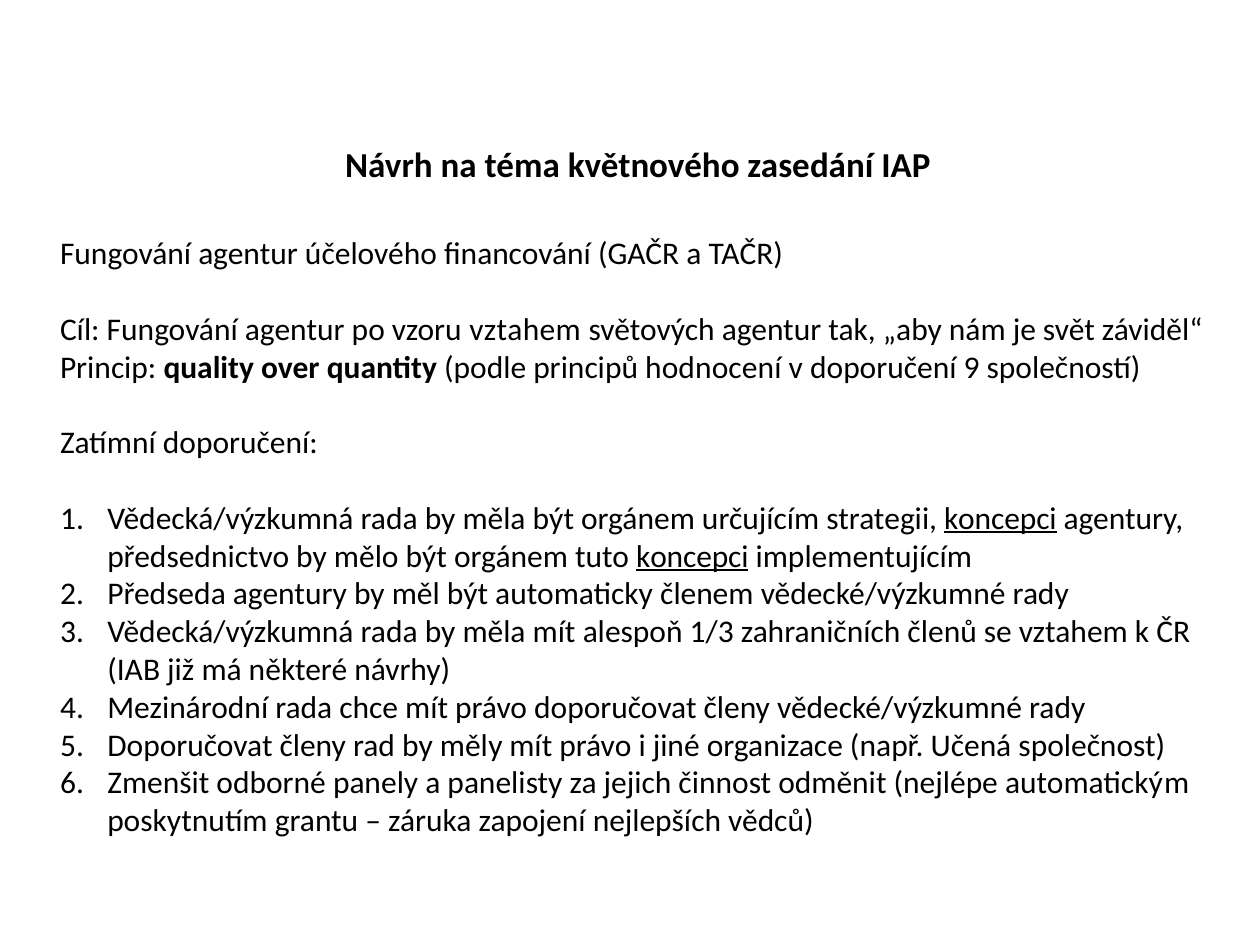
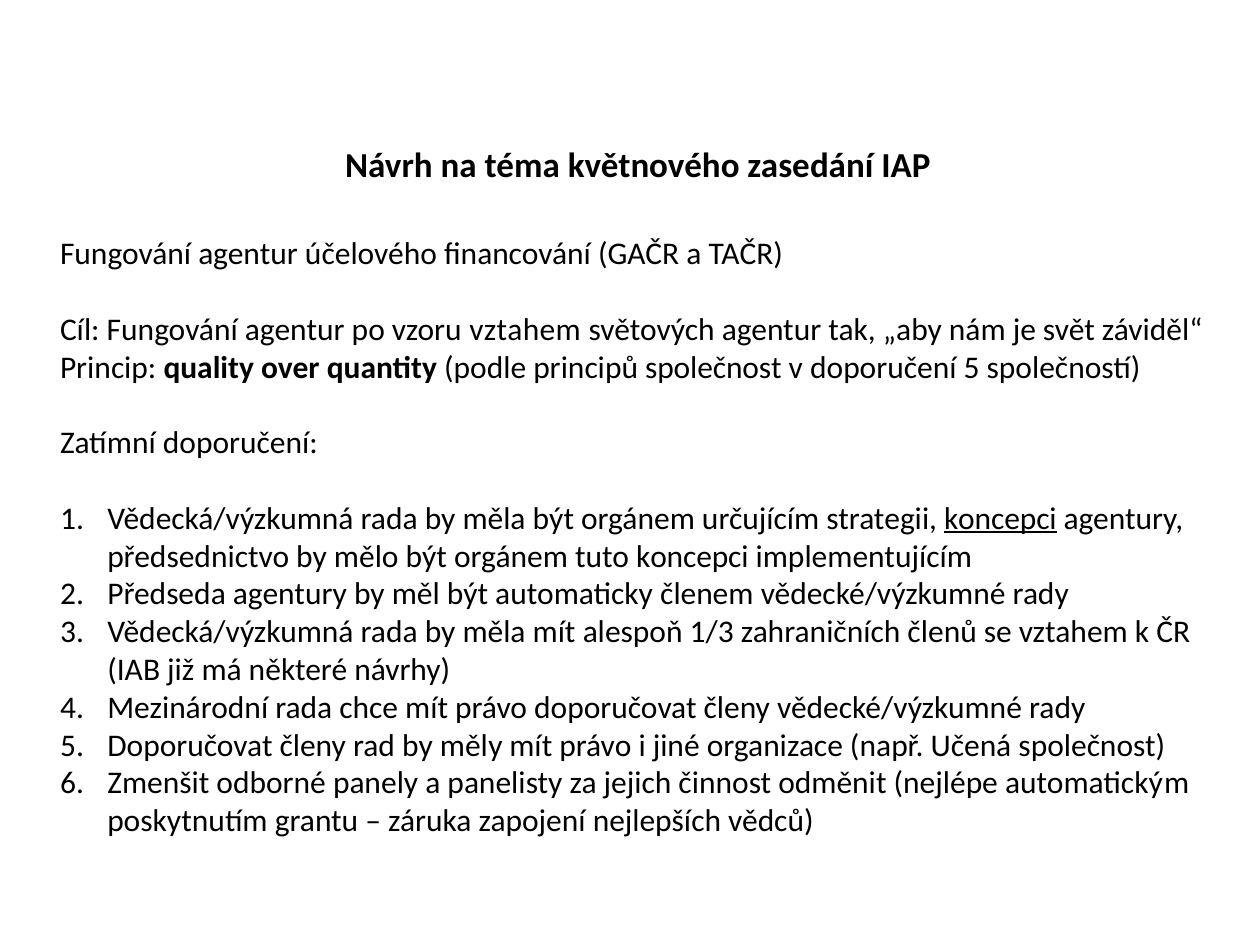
principů hodnocení: hodnocení -> společnost
doporučení 9: 9 -> 5
koncepci at (692, 557) underline: present -> none
